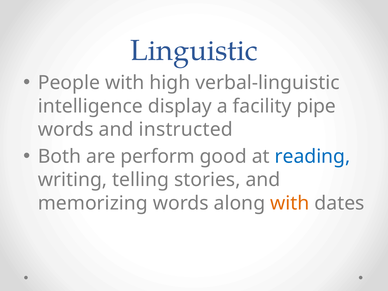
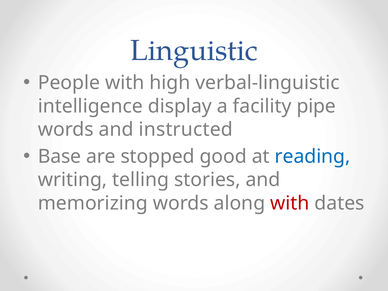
Both: Both -> Base
perform: perform -> stopped
with at (290, 203) colour: orange -> red
